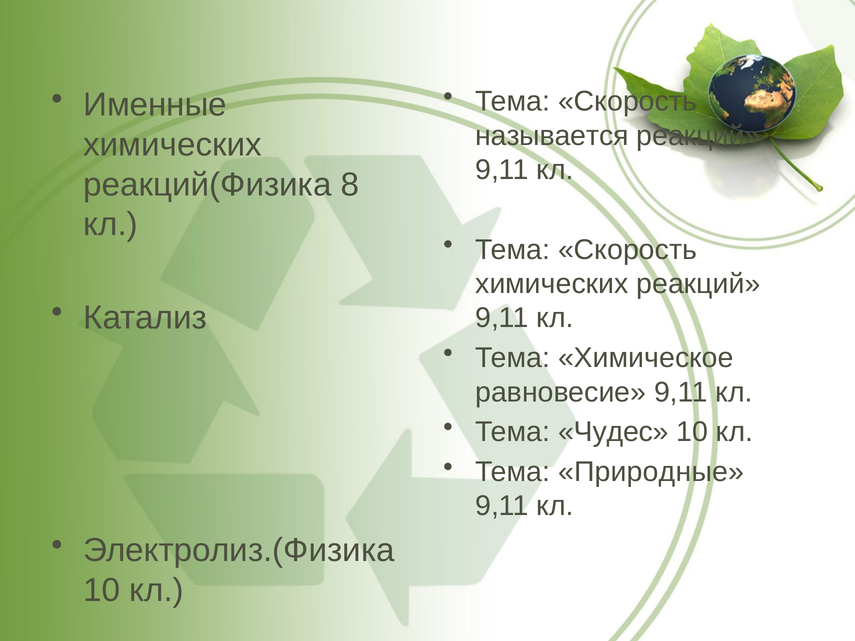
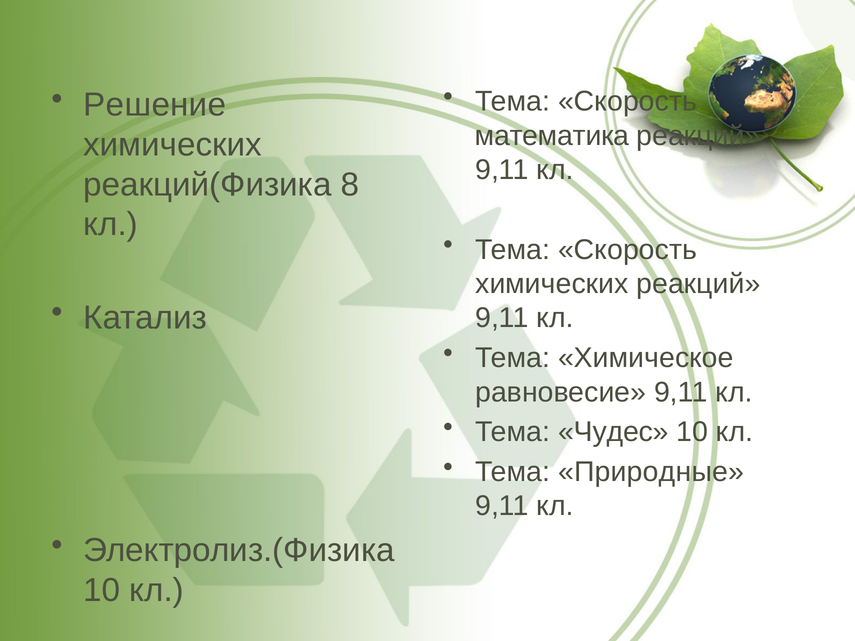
Именные: Именные -> Решение
называется: называется -> математика
